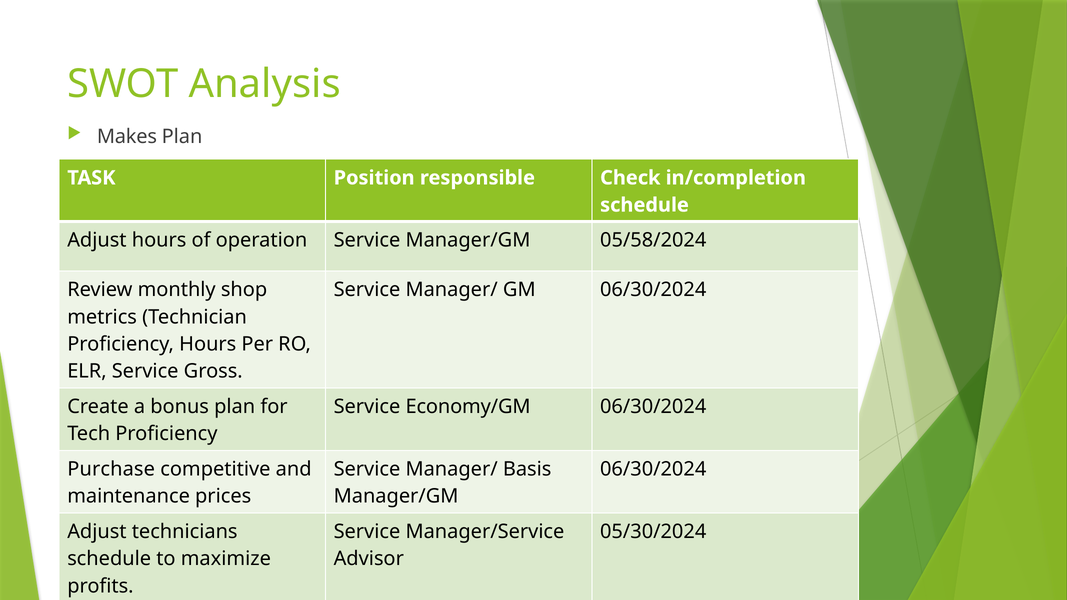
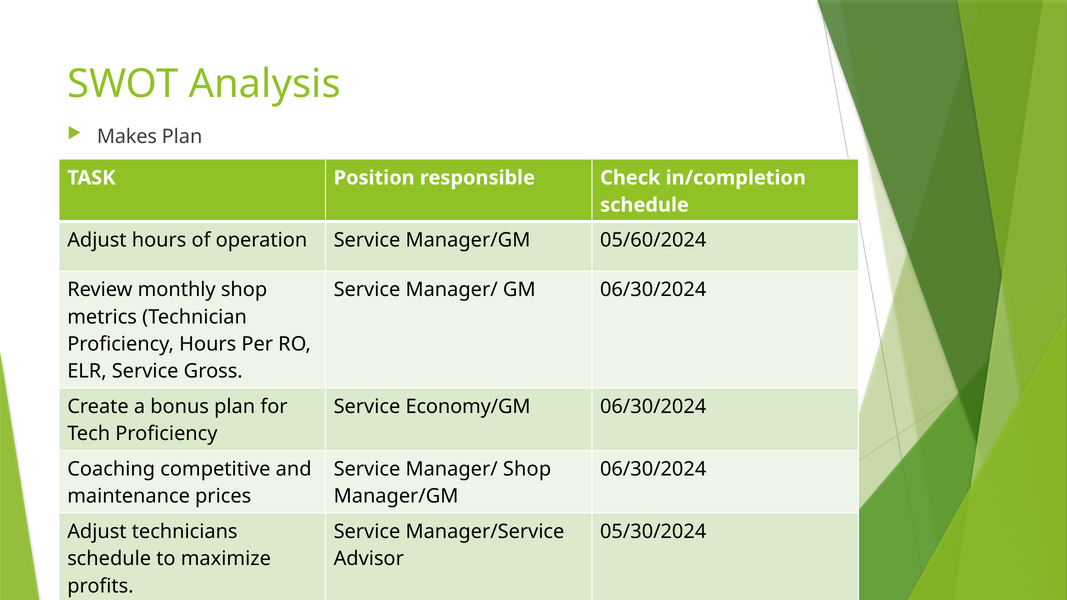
05/58/2024: 05/58/2024 -> 05/60/2024
Purchase: Purchase -> Coaching
Manager/ Basis: Basis -> Shop
